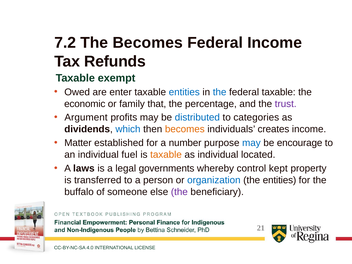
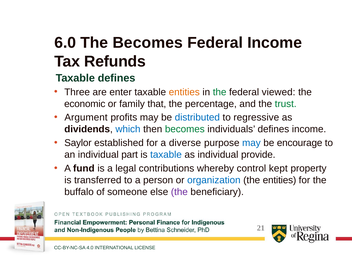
7.2: 7.2 -> 6.0
Taxable exempt: exempt -> defines
Owed: Owed -> Three
entities at (184, 92) colour: blue -> orange
the at (220, 92) colour: blue -> green
federal taxable: taxable -> viewed
trust colour: purple -> green
categories: categories -> regressive
becomes at (185, 129) colour: orange -> green
individuals creates: creates -> defines
Matter: Matter -> Saylor
number: number -> diverse
fuel: fuel -> part
taxable at (166, 155) colour: orange -> blue
located: located -> provide
laws: laws -> fund
governments: governments -> contributions
